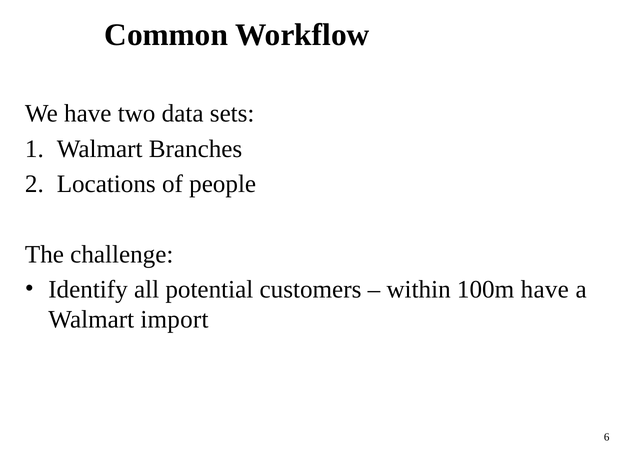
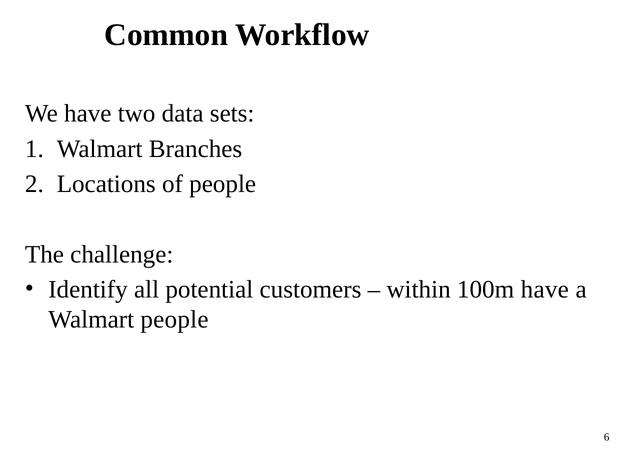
Walmart import: import -> people
